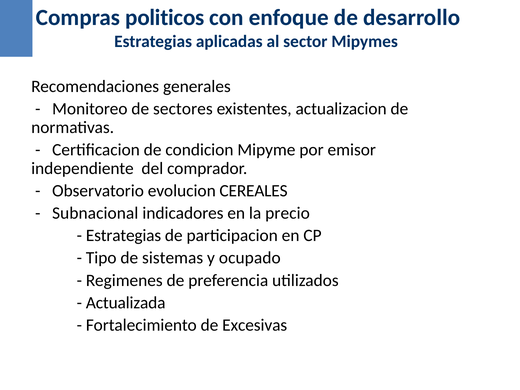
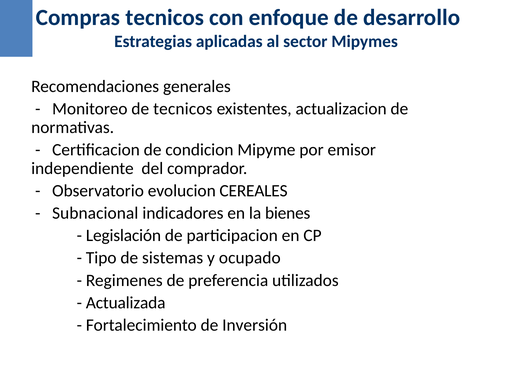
Compras politicos: politicos -> tecnicos
de sectores: sectores -> tecnicos
precio: precio -> bienes
Estrategias at (124, 236): Estrategias -> Legislación
Excesivas: Excesivas -> Inversión
